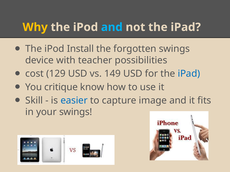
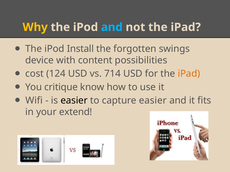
teacher: teacher -> content
129: 129 -> 124
149: 149 -> 714
iPad at (189, 74) colour: blue -> orange
Skill: Skill -> Wifi
easier at (74, 101) colour: blue -> black
capture image: image -> easier
your swings: swings -> extend
